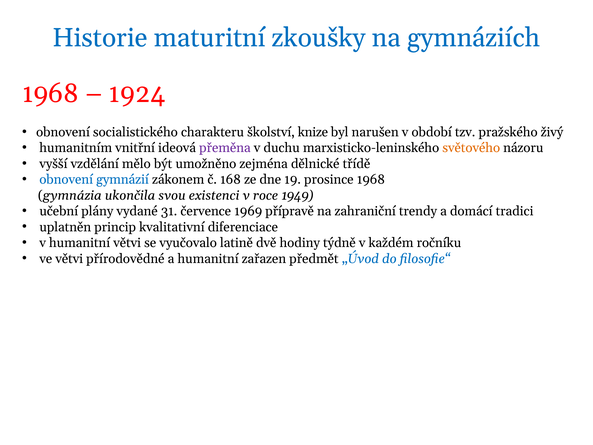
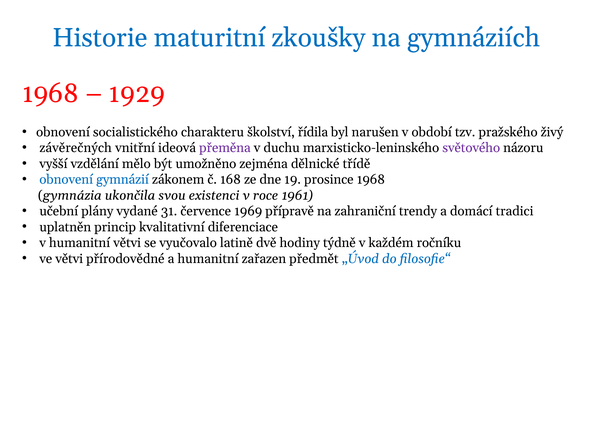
1924: 1924 -> 1929
knize: knize -> řídila
humanitním: humanitním -> závěrečných
světového colour: orange -> purple
1949: 1949 -> 1961
